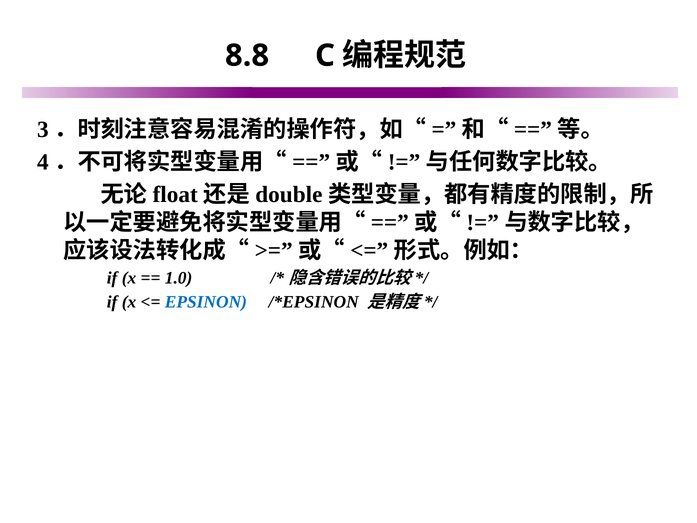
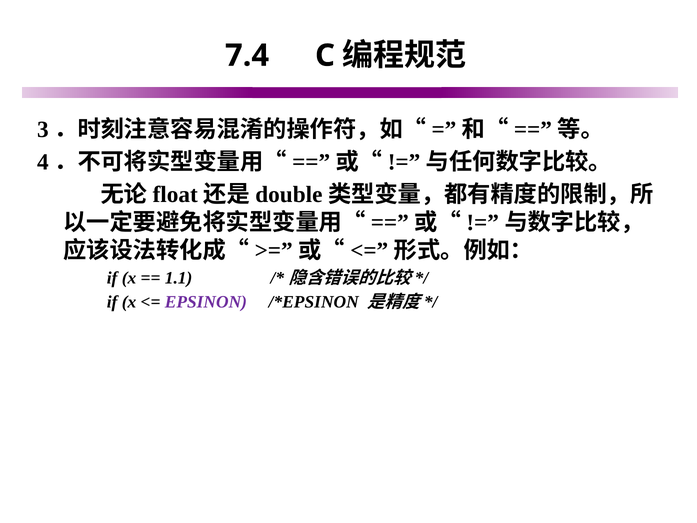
8.8: 8.8 -> 7.4
1.0: 1.0 -> 1.1
EPSINON colour: blue -> purple
